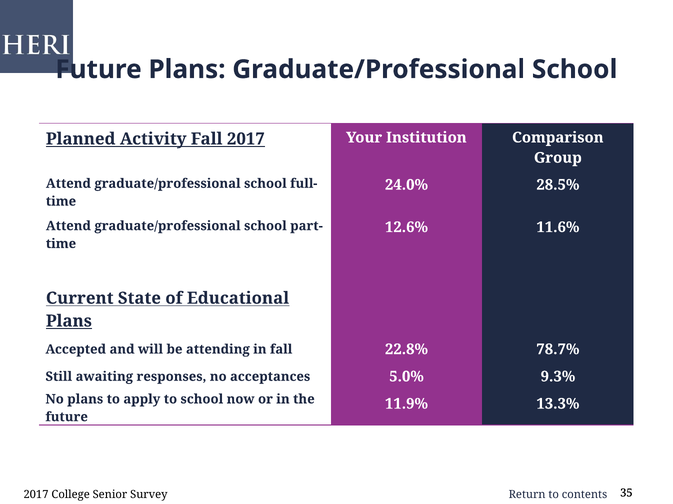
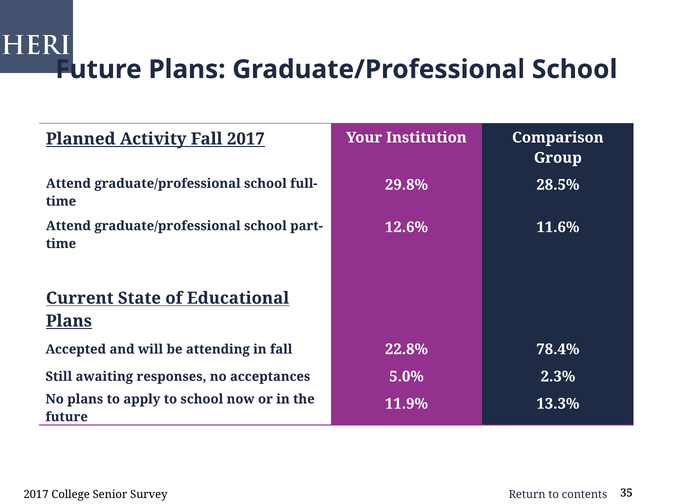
24.0%: 24.0% -> 29.8%
78.7%: 78.7% -> 78.4%
9.3%: 9.3% -> 2.3%
